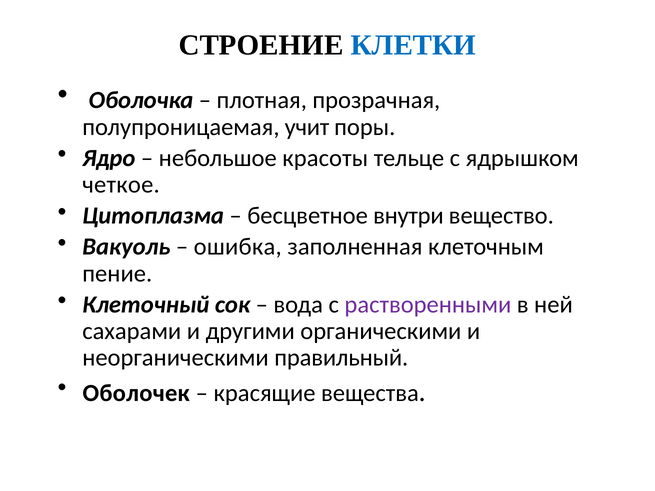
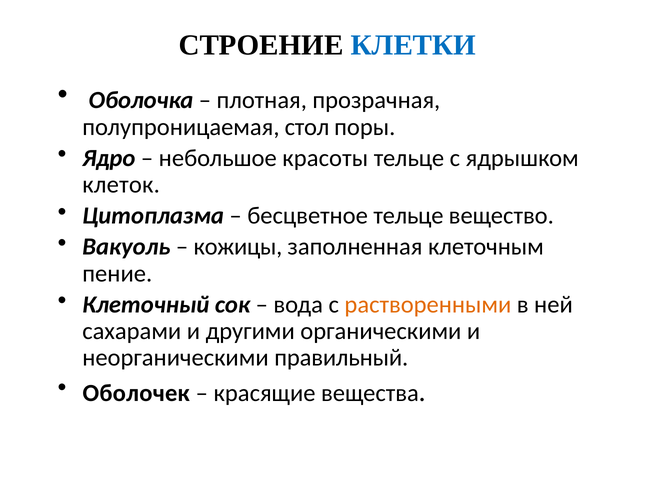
учит: учит -> стол
четкое: четкое -> клеток
бесцветное внутри: внутри -> тельце
ошибка: ошибка -> кожицы
растворенными colour: purple -> orange
